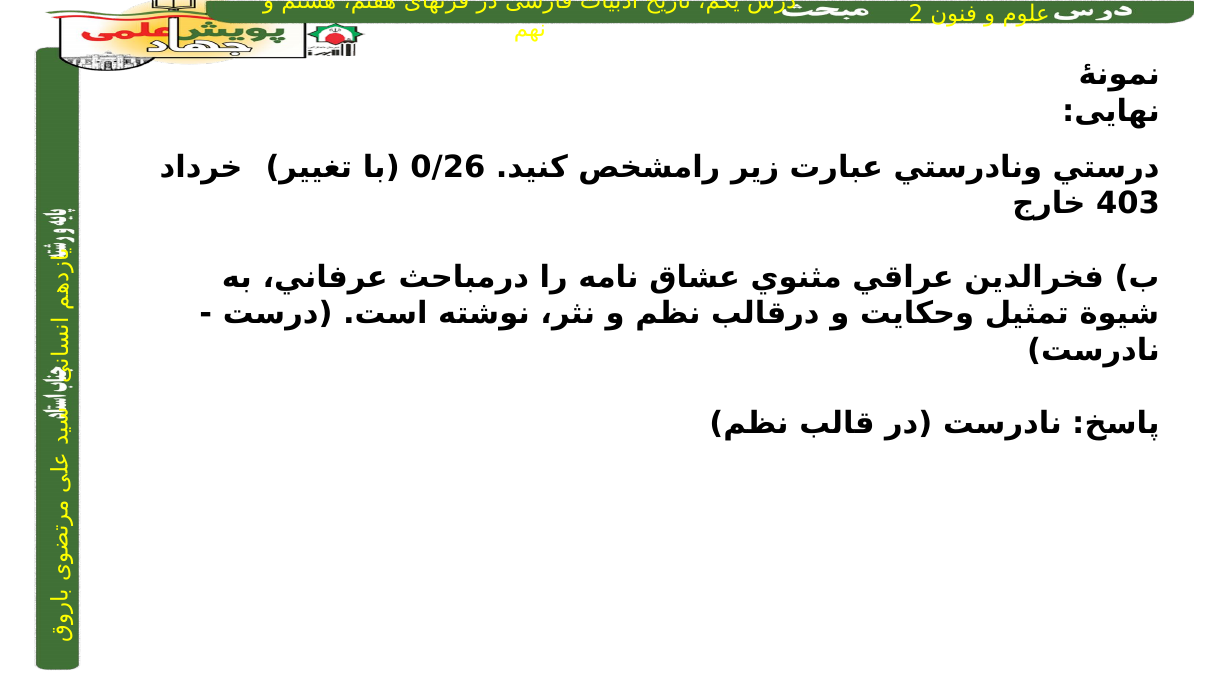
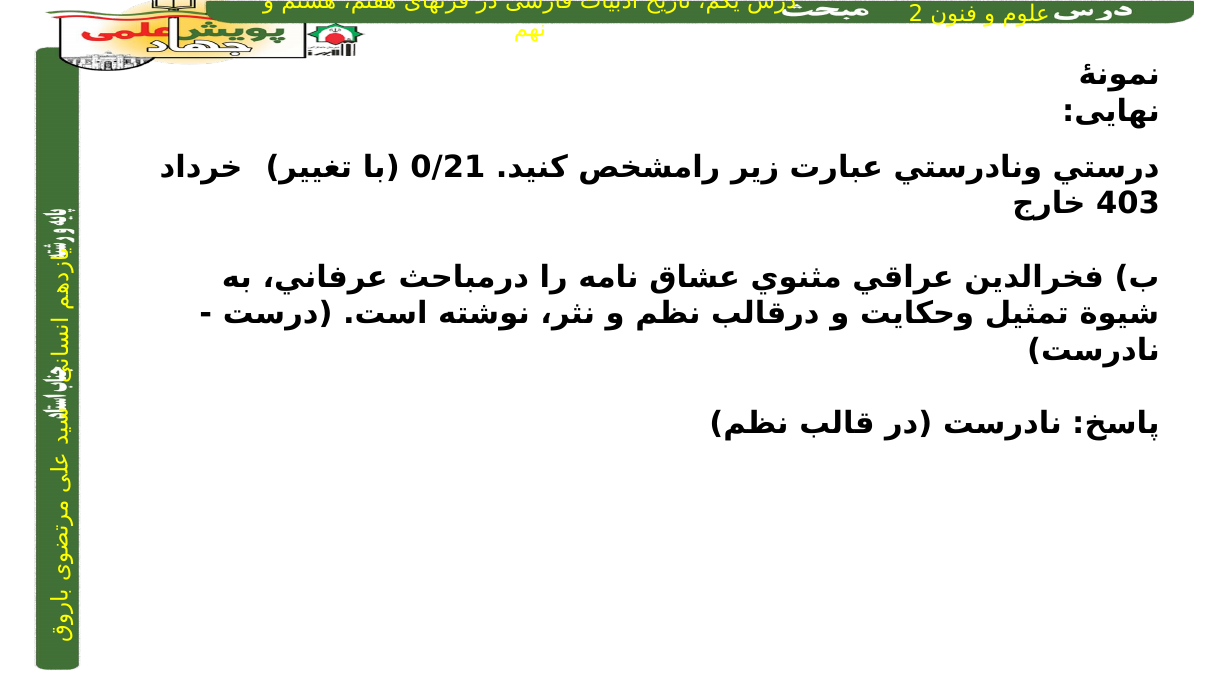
0/26: 0/26 -> 0/21
